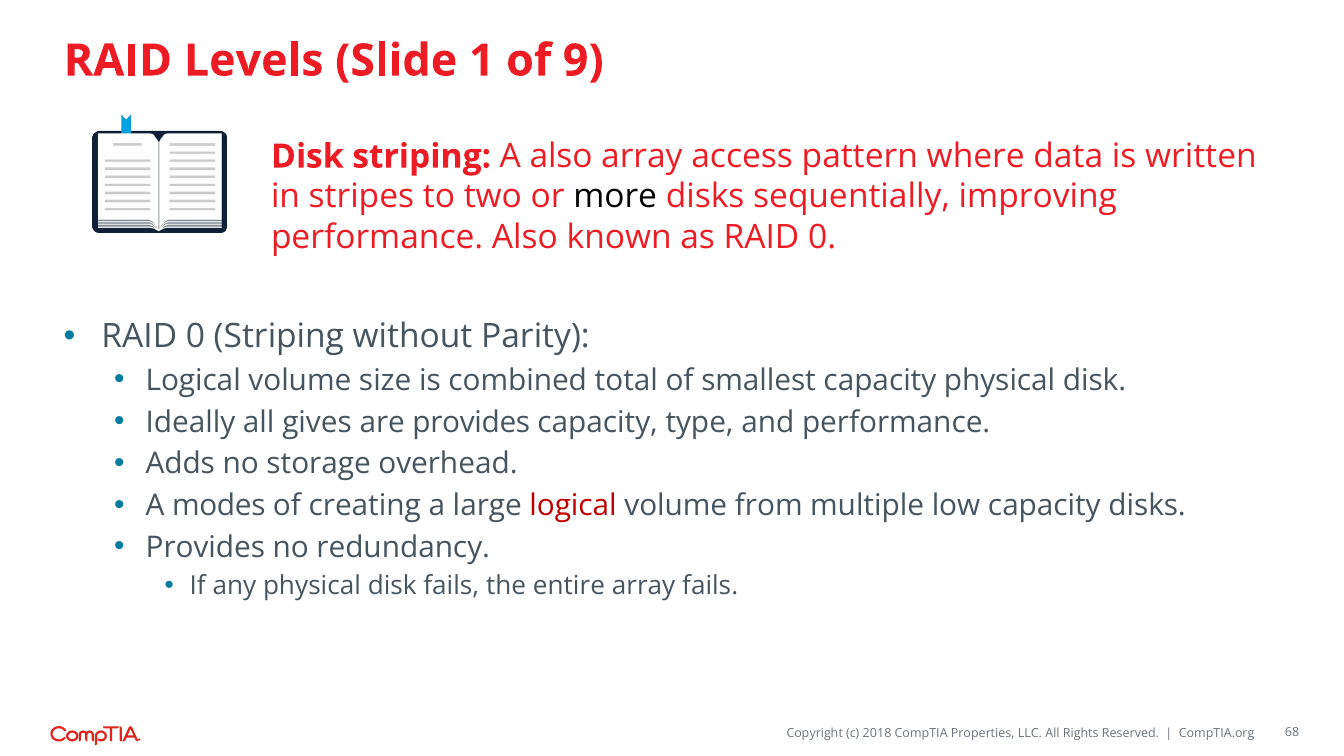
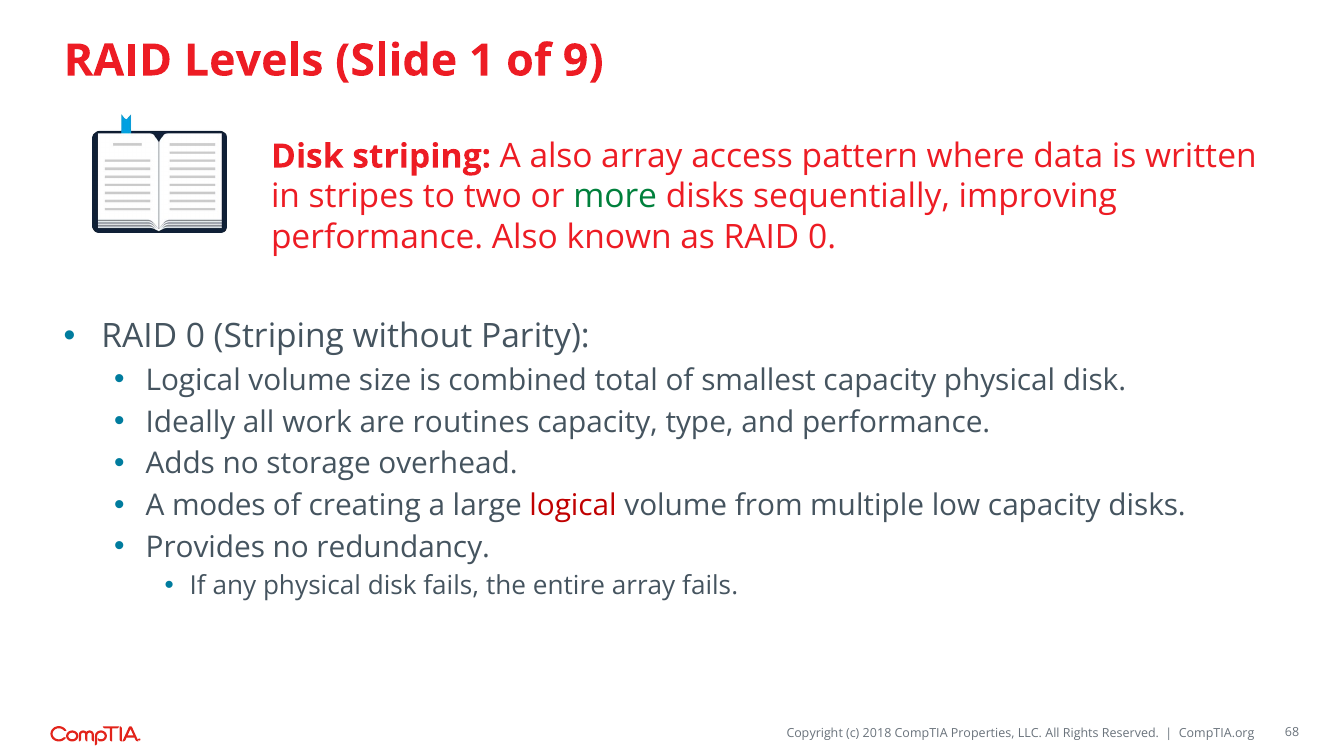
more colour: black -> green
gives: gives -> work
are provides: provides -> routines
